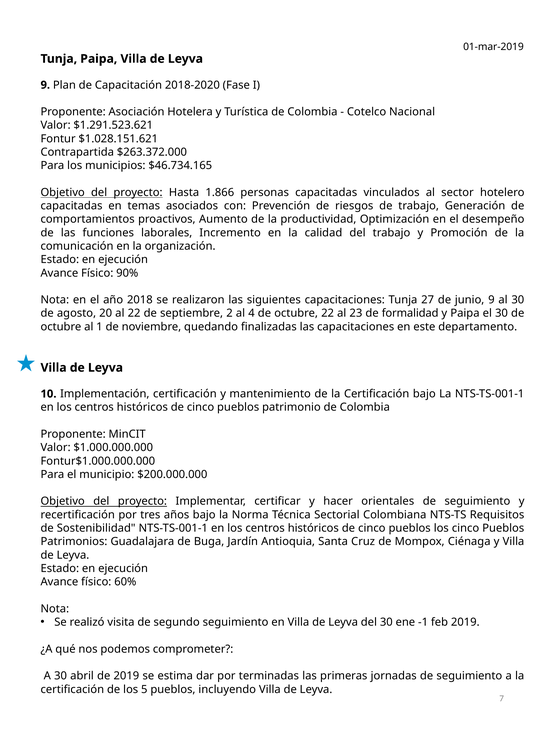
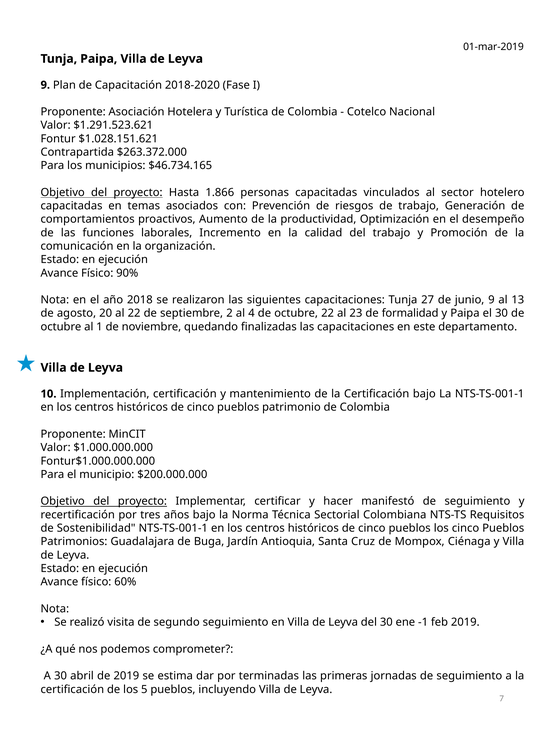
al 30: 30 -> 13
orientales: orientales -> manifestó
